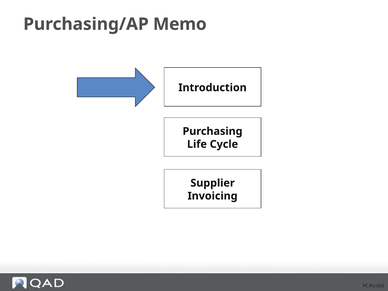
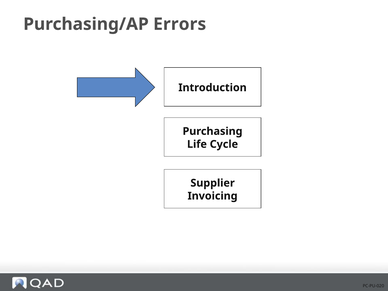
Memo: Memo -> Errors
